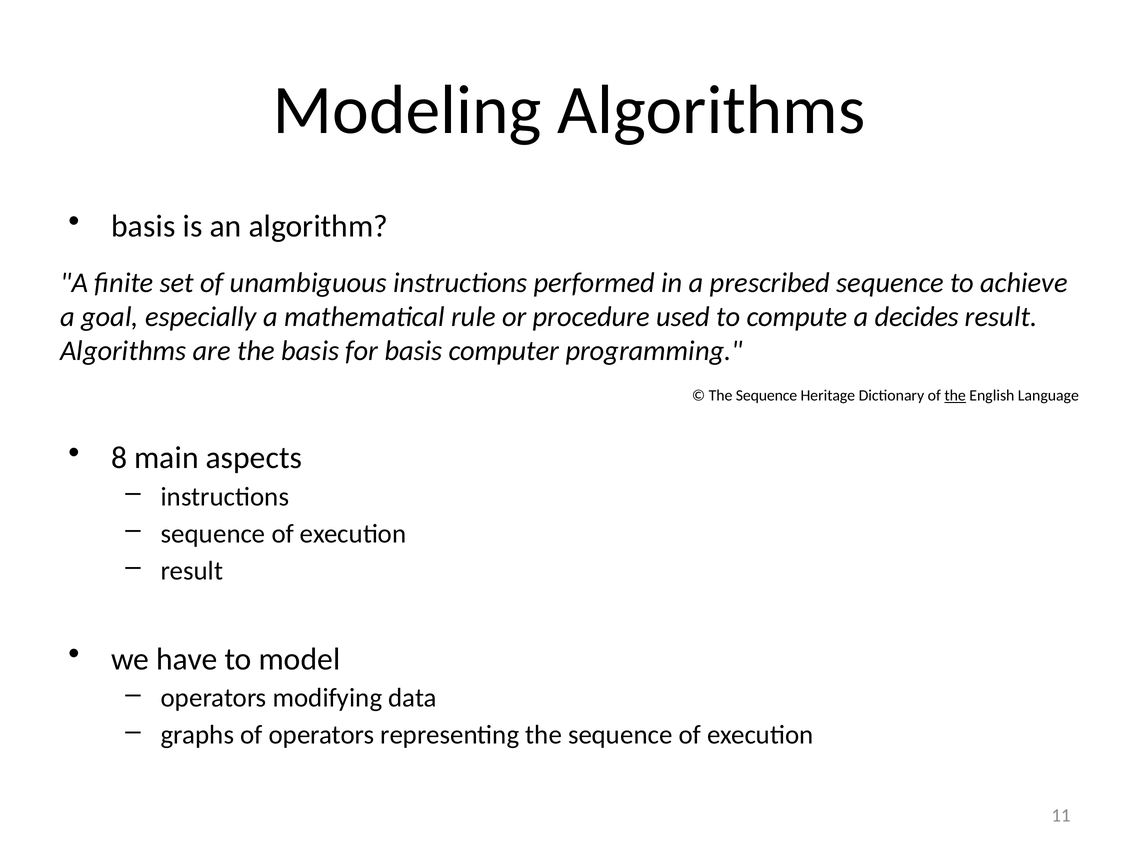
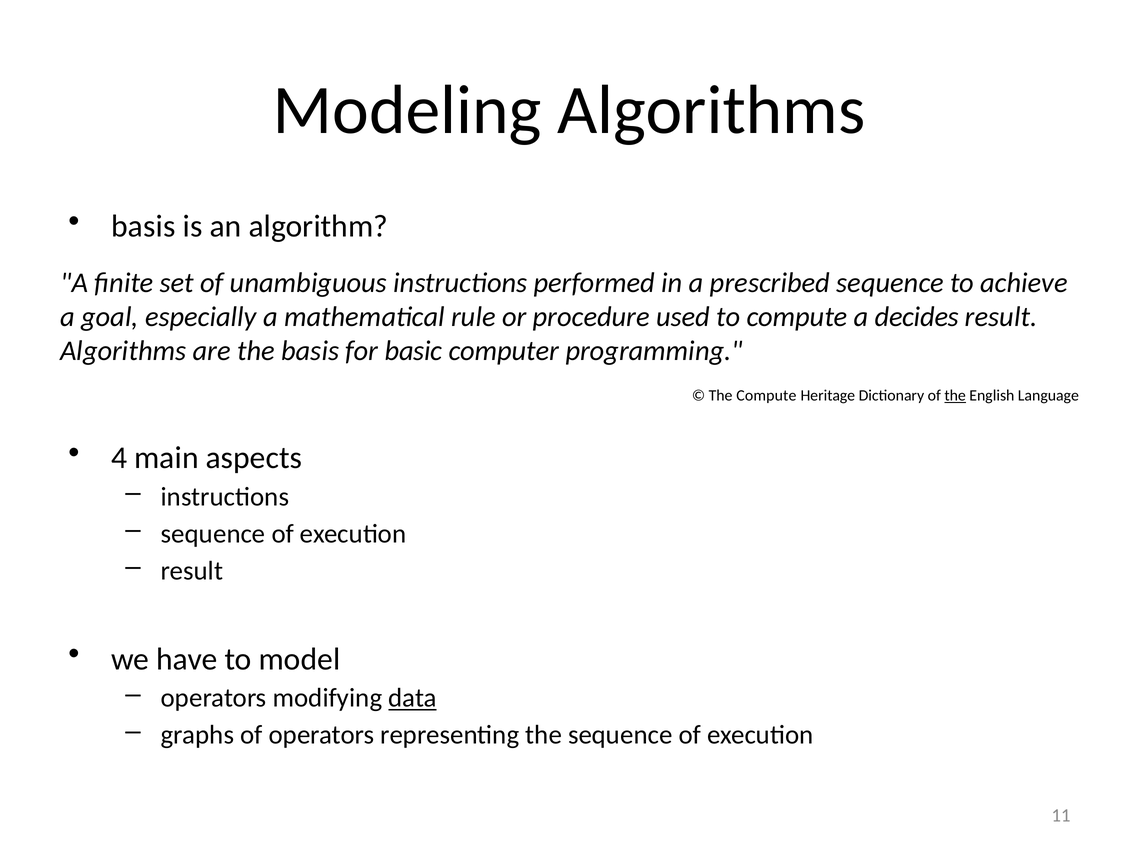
for basis: basis -> basic
Sequence at (767, 396): Sequence -> Compute
8: 8 -> 4
data underline: none -> present
